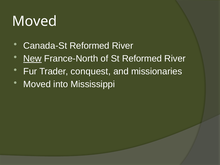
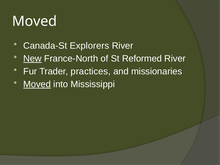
Canada-St Reformed: Reformed -> Explorers
conquest: conquest -> practices
Moved at (37, 84) underline: none -> present
